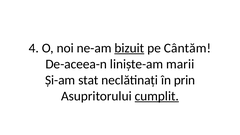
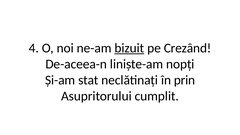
Cântăm: Cântăm -> Crezând
marii: marii -> nopți
cumplit underline: present -> none
